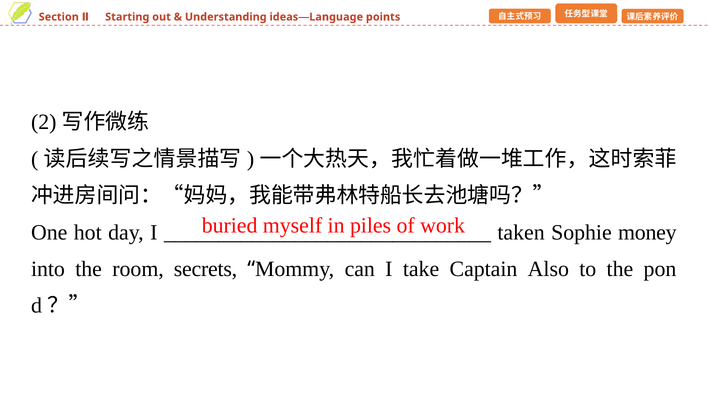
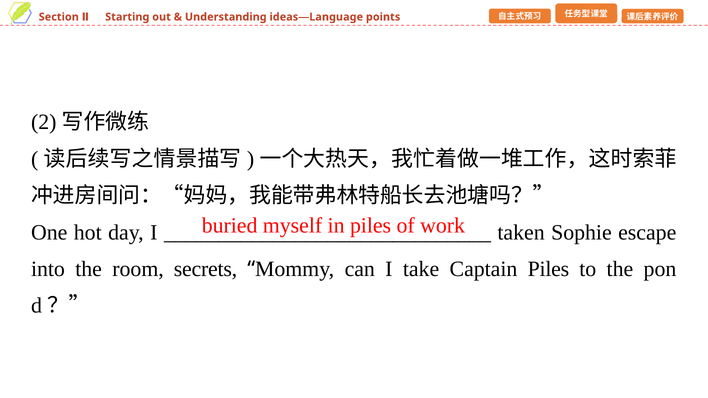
money: money -> escape
Captain Also: Also -> Piles
